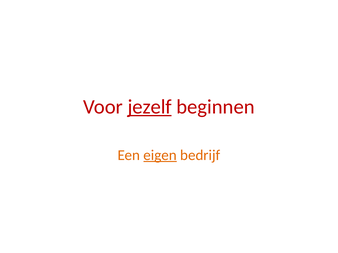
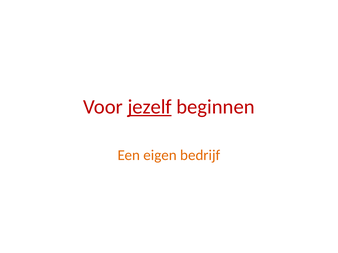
eigen underline: present -> none
